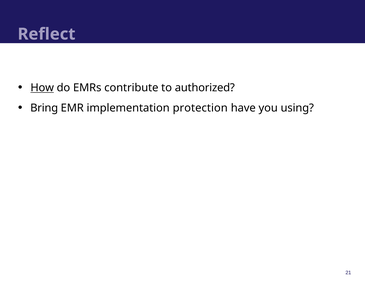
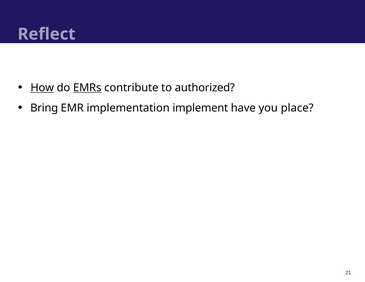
EMRs underline: none -> present
protection: protection -> implement
using: using -> place
